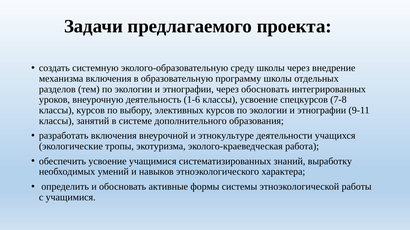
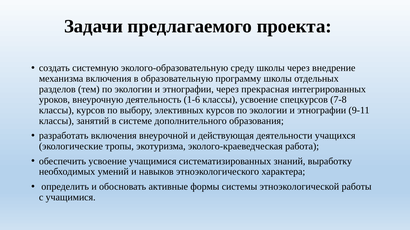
через обосновать: обосновать -> прекрасная
этнокультуре: этнокультуре -> действующая
